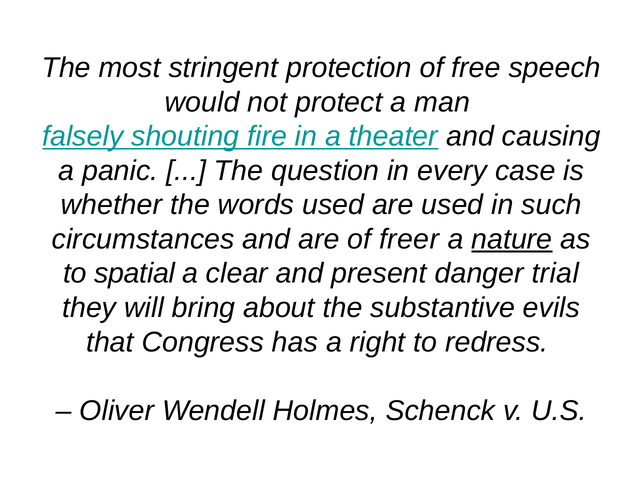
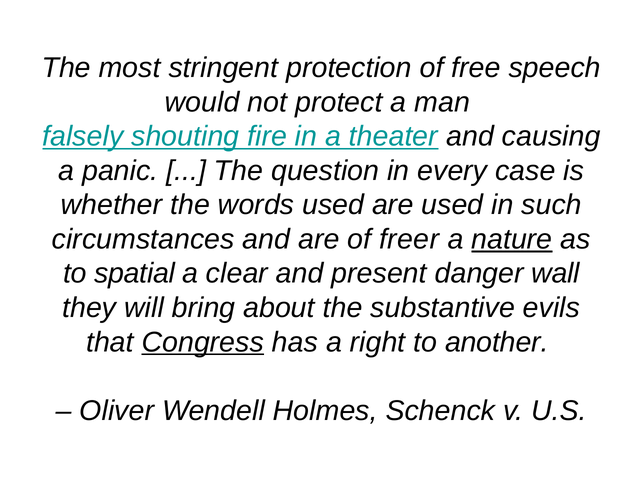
trial: trial -> wall
Congress underline: none -> present
redress: redress -> another
